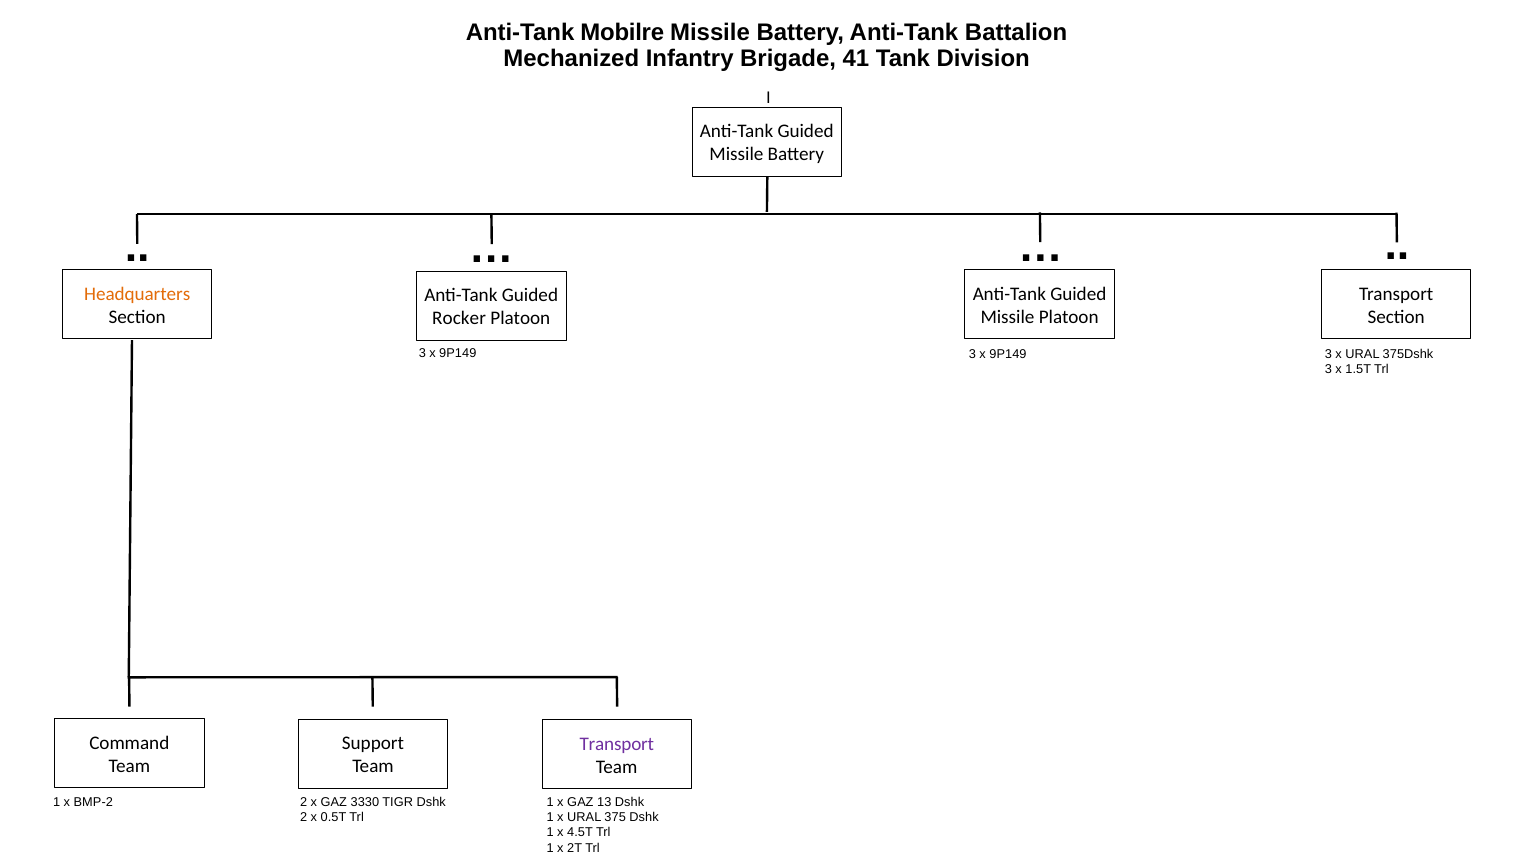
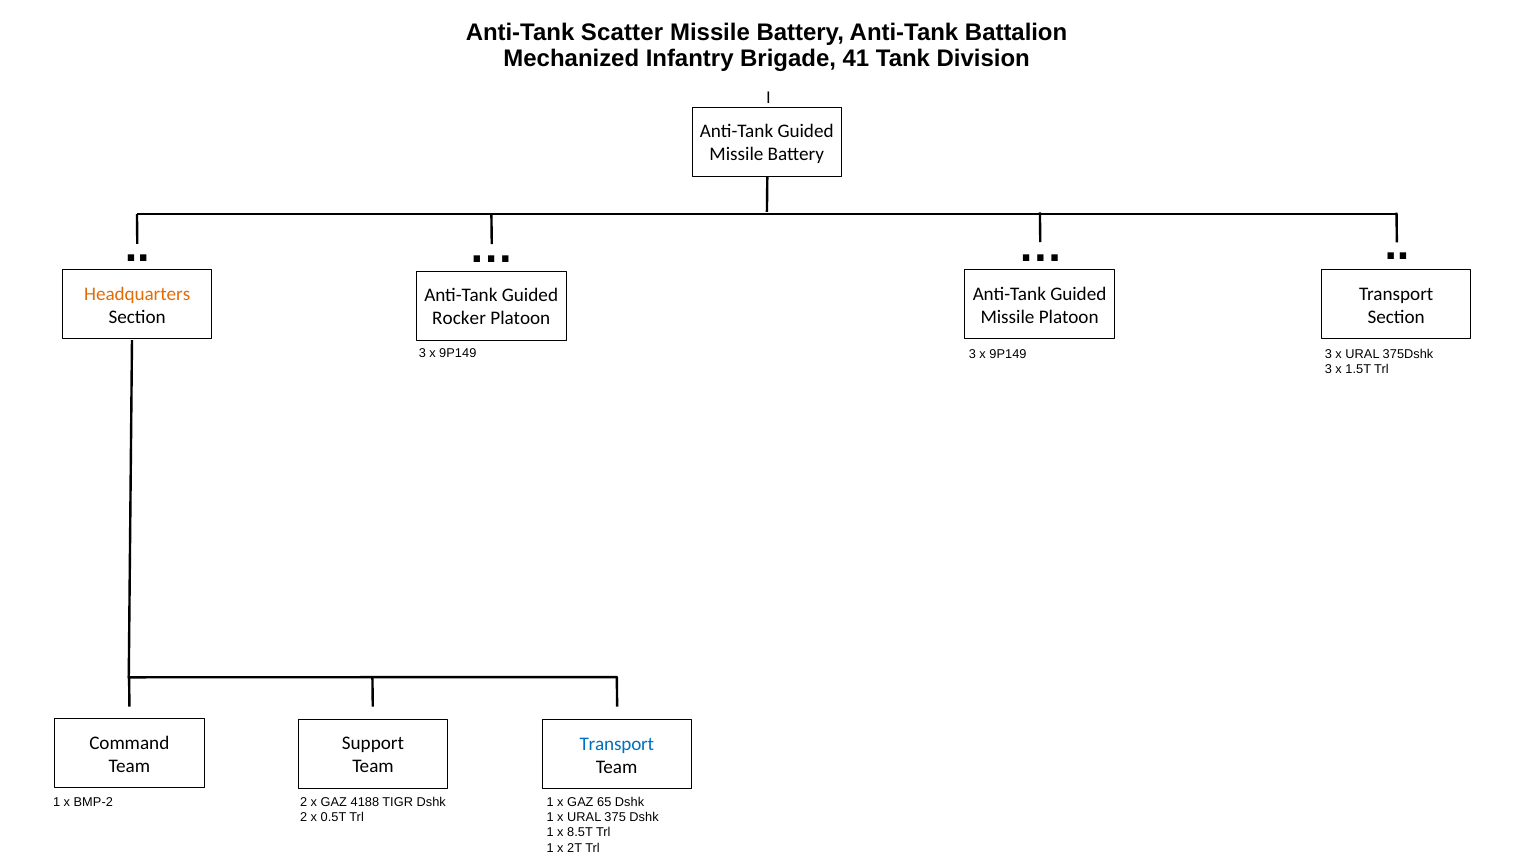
Mobilre: Mobilre -> Scatter
Transport at (617, 744) colour: purple -> blue
3330: 3330 -> 4188
13: 13 -> 65
4.5T: 4.5T -> 8.5T
